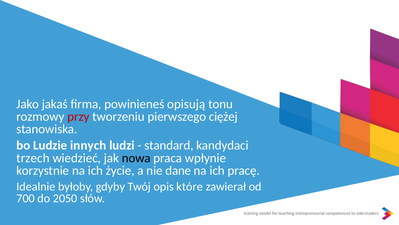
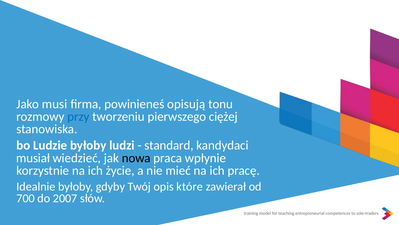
jakaś: jakaś -> musi
przy colour: red -> blue
Ludzie innych: innych -> byłoby
trzech: trzech -> musiał
dane: dane -> mieć
2050: 2050 -> 2007
